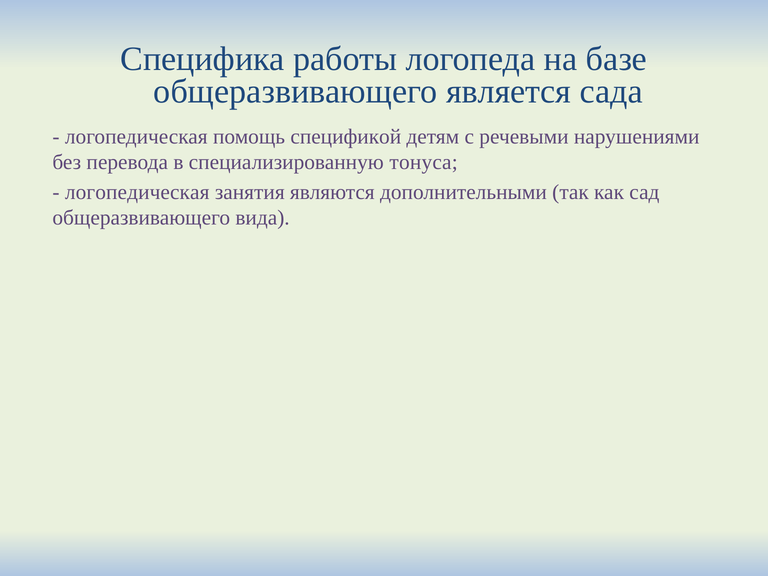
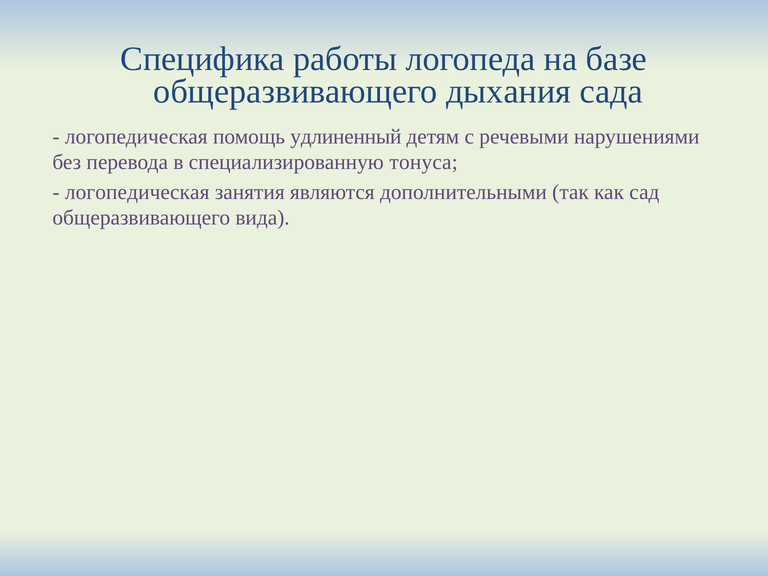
является: является -> дыхания
спецификой: спецификой -> удлиненный
